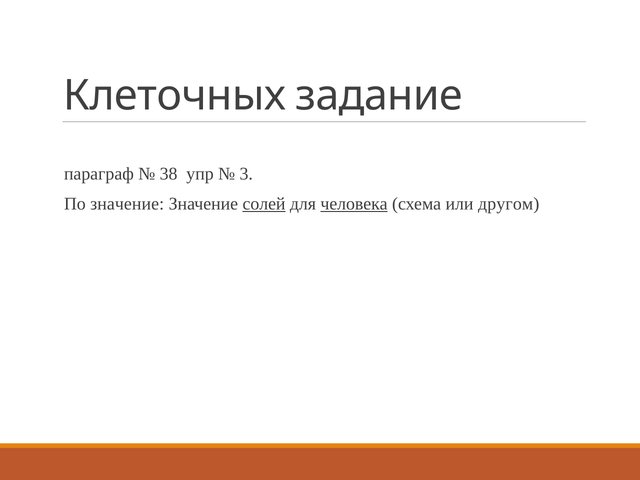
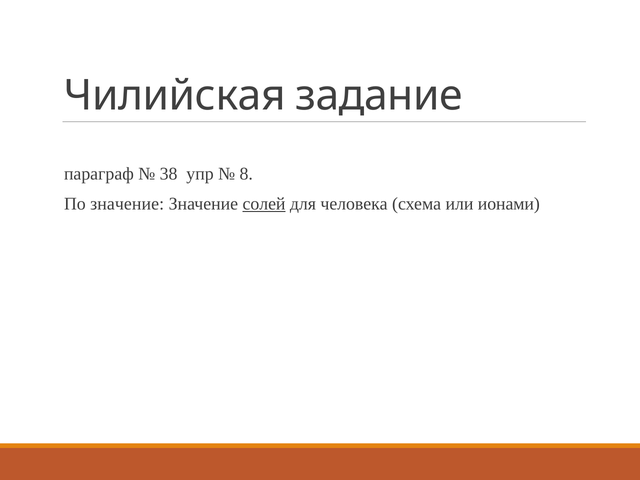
Клеточных: Клеточных -> Чилийская
3: 3 -> 8
человека underline: present -> none
другом: другом -> ионами
